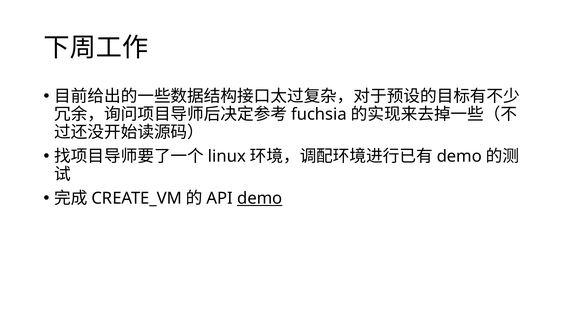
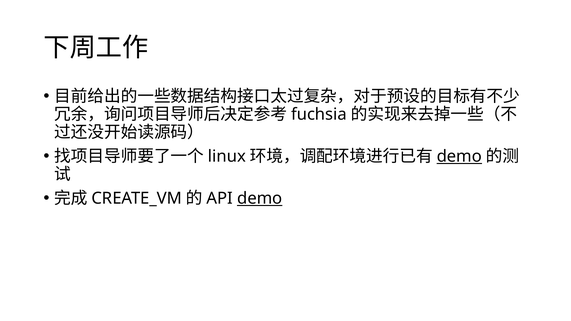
demo at (459, 156) underline: none -> present
